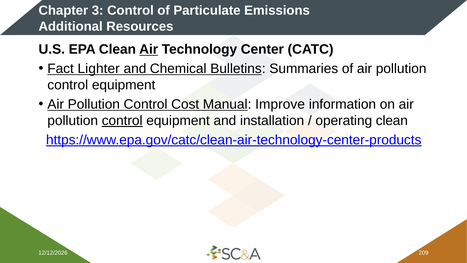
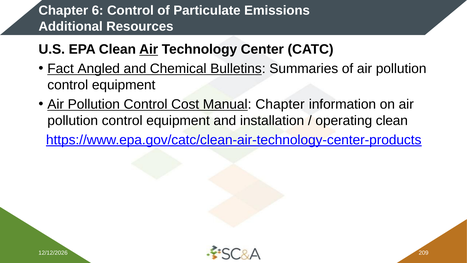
3: 3 -> 6
Lighter: Lighter -> Angled
Manual Improve: Improve -> Chapter
control at (122, 120) underline: present -> none
